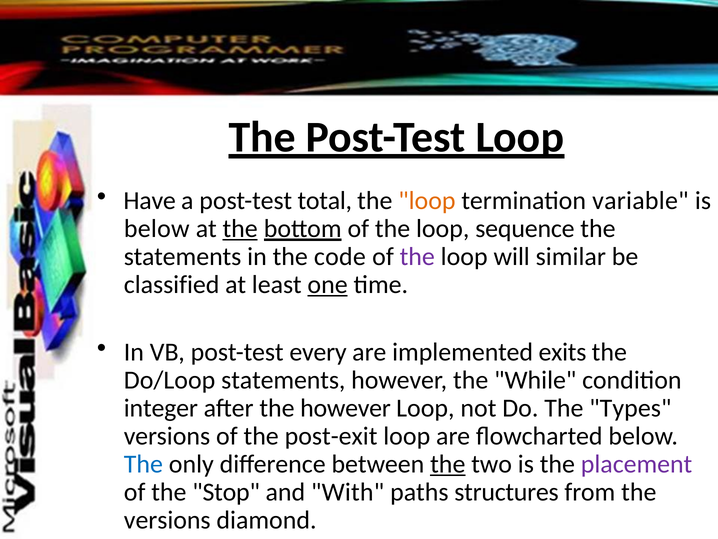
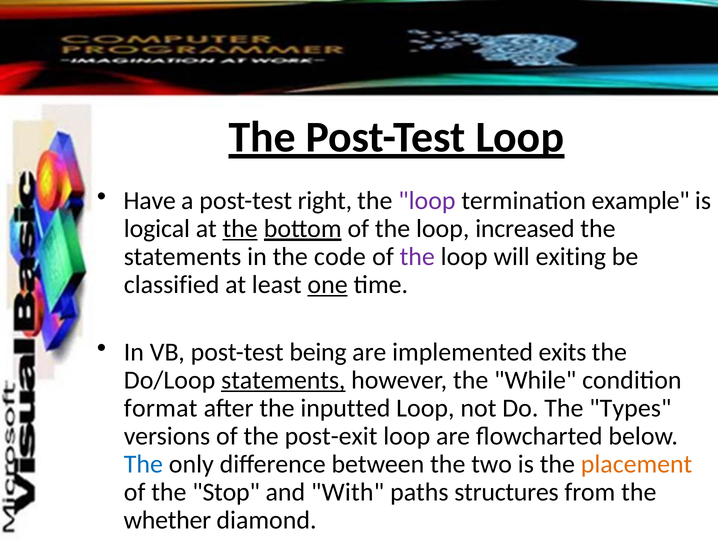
total: total -> right
loop at (427, 200) colour: orange -> purple
variable: variable -> example
below at (157, 228): below -> logical
sequence: sequence -> increased
similar: similar -> exiting
every: every -> being
statements at (283, 380) underline: none -> present
integer: integer -> format
the however: however -> inputted
the at (448, 464) underline: present -> none
placement colour: purple -> orange
versions at (167, 520): versions -> whether
